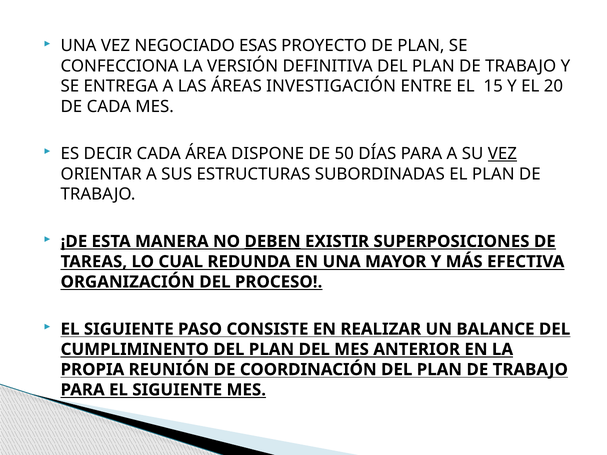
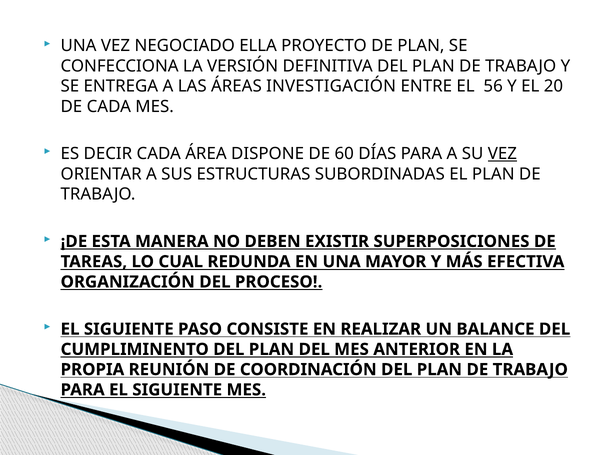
ESAS: ESAS -> ELLA
15: 15 -> 56
50: 50 -> 60
DEBEN underline: present -> none
